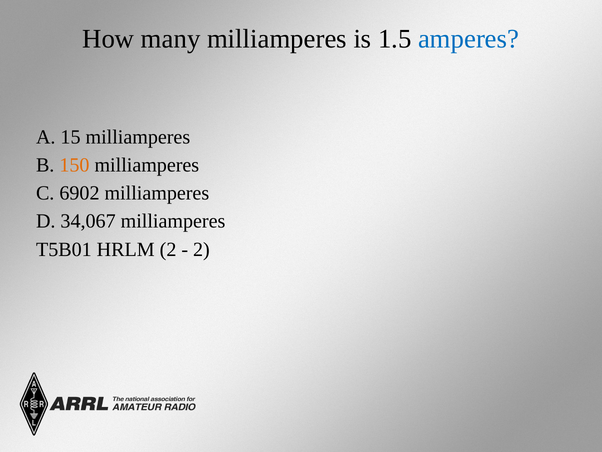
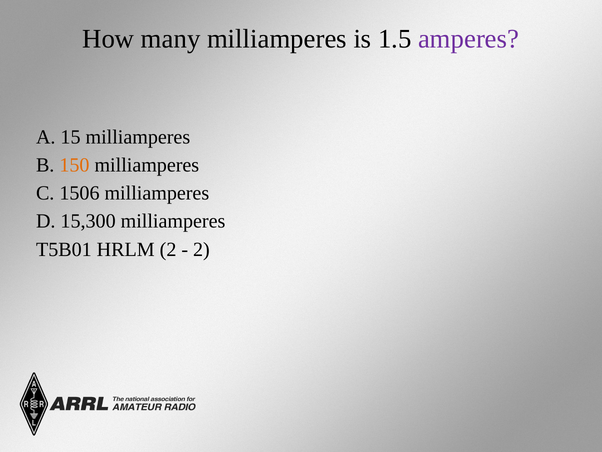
amperes colour: blue -> purple
6902: 6902 -> 1506
34,067: 34,067 -> 15,300
